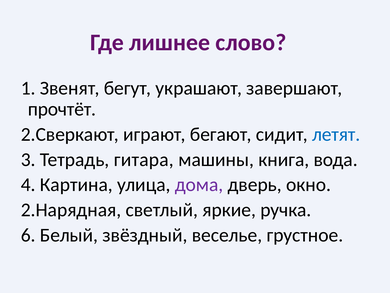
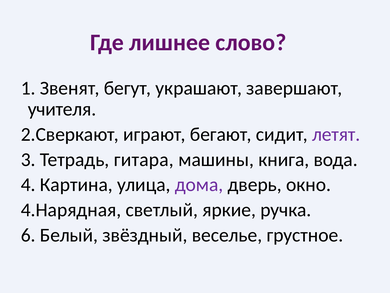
прочтёт: прочтёт -> учителя
летят colour: blue -> purple
2.Нарядная: 2.Нарядная -> 4.Нарядная
